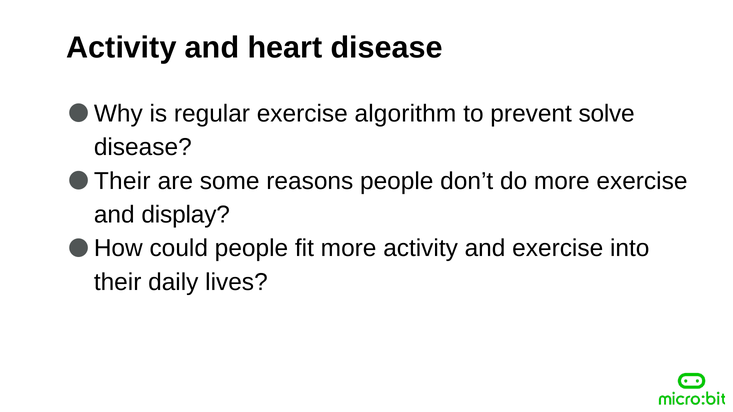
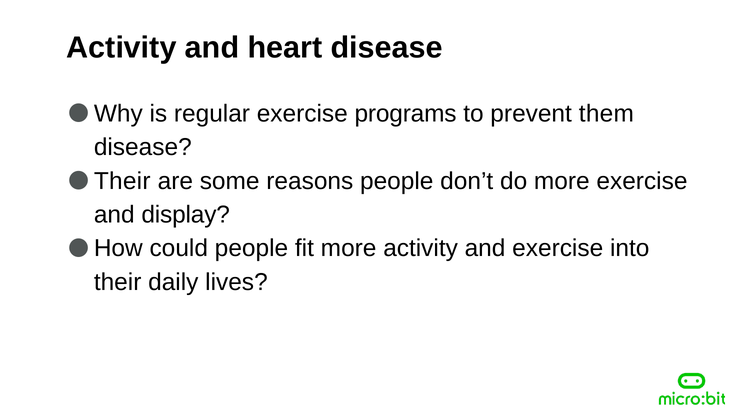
algorithm: algorithm -> programs
solve: solve -> them
